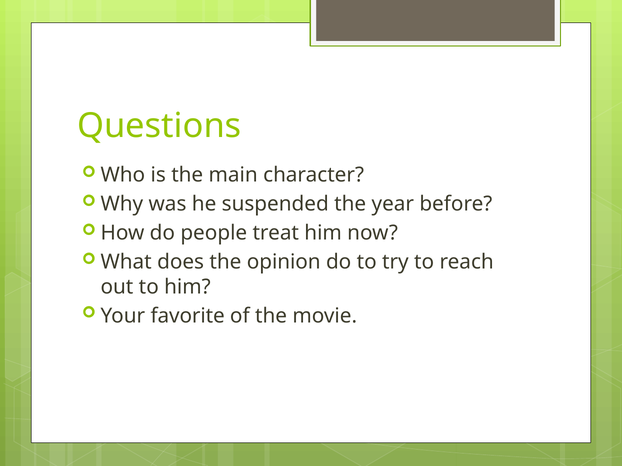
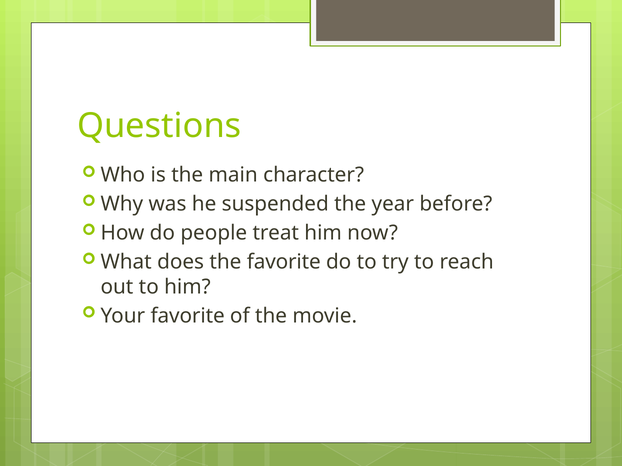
the opinion: opinion -> favorite
